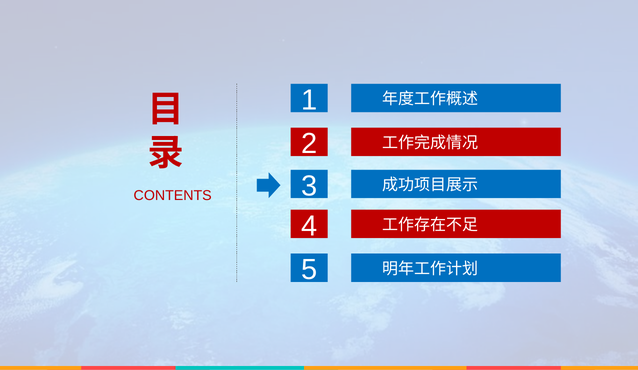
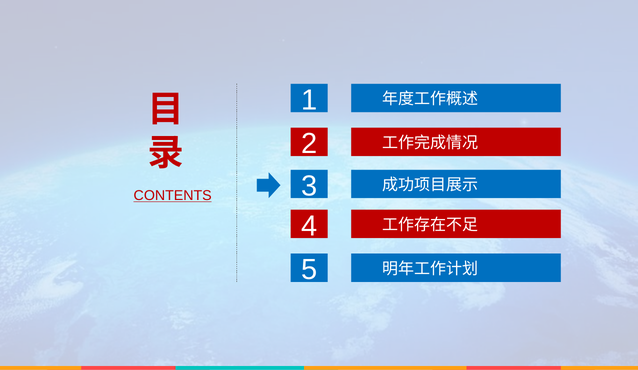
CONTENTS underline: none -> present
